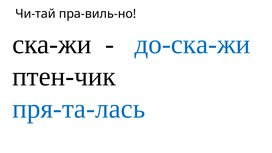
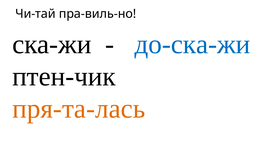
пря-та-лась colour: blue -> orange
